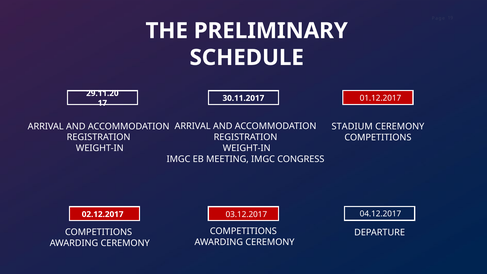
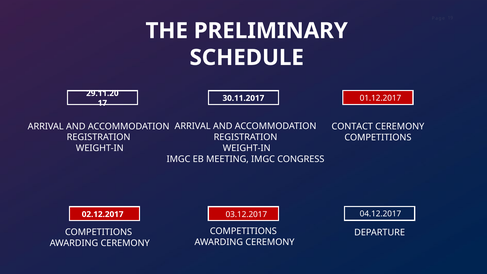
STADIUM: STADIUM -> CONTACT
